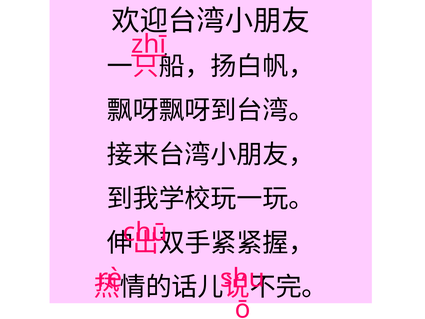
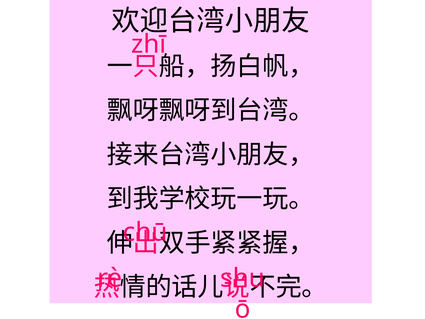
zhī underline: present -> none
